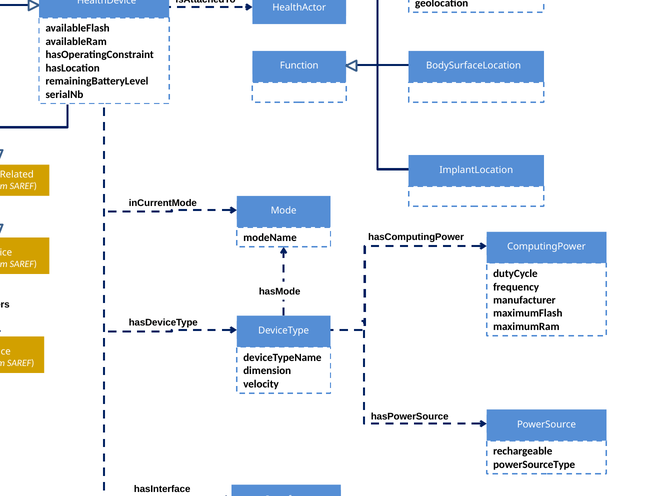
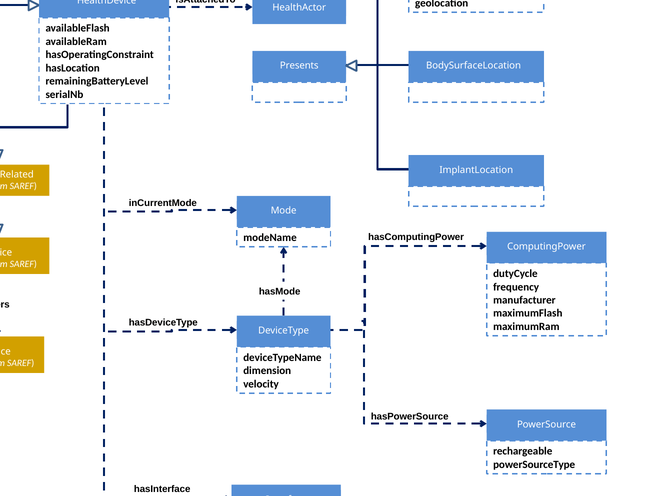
Function: Function -> Presents
